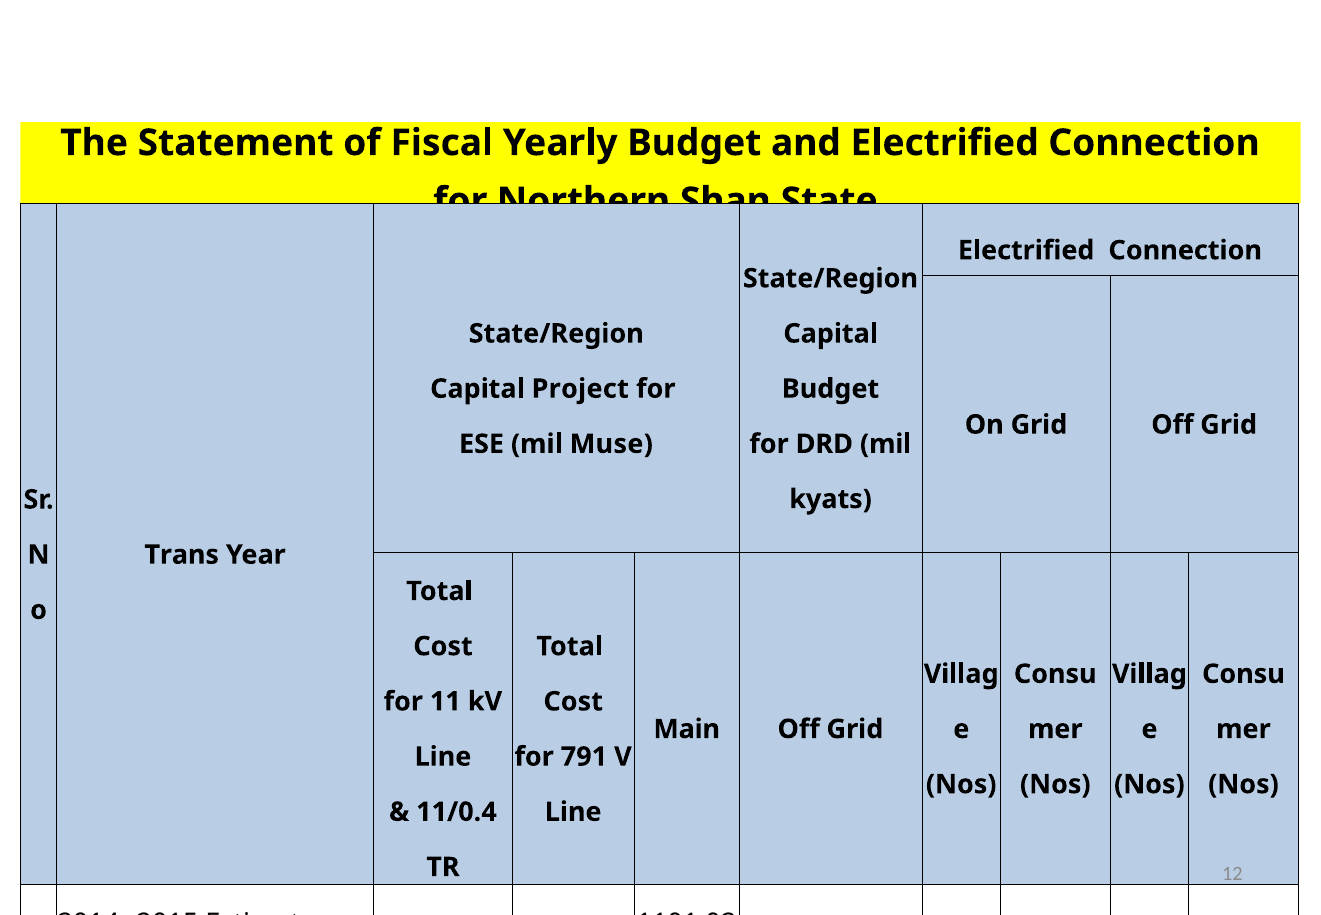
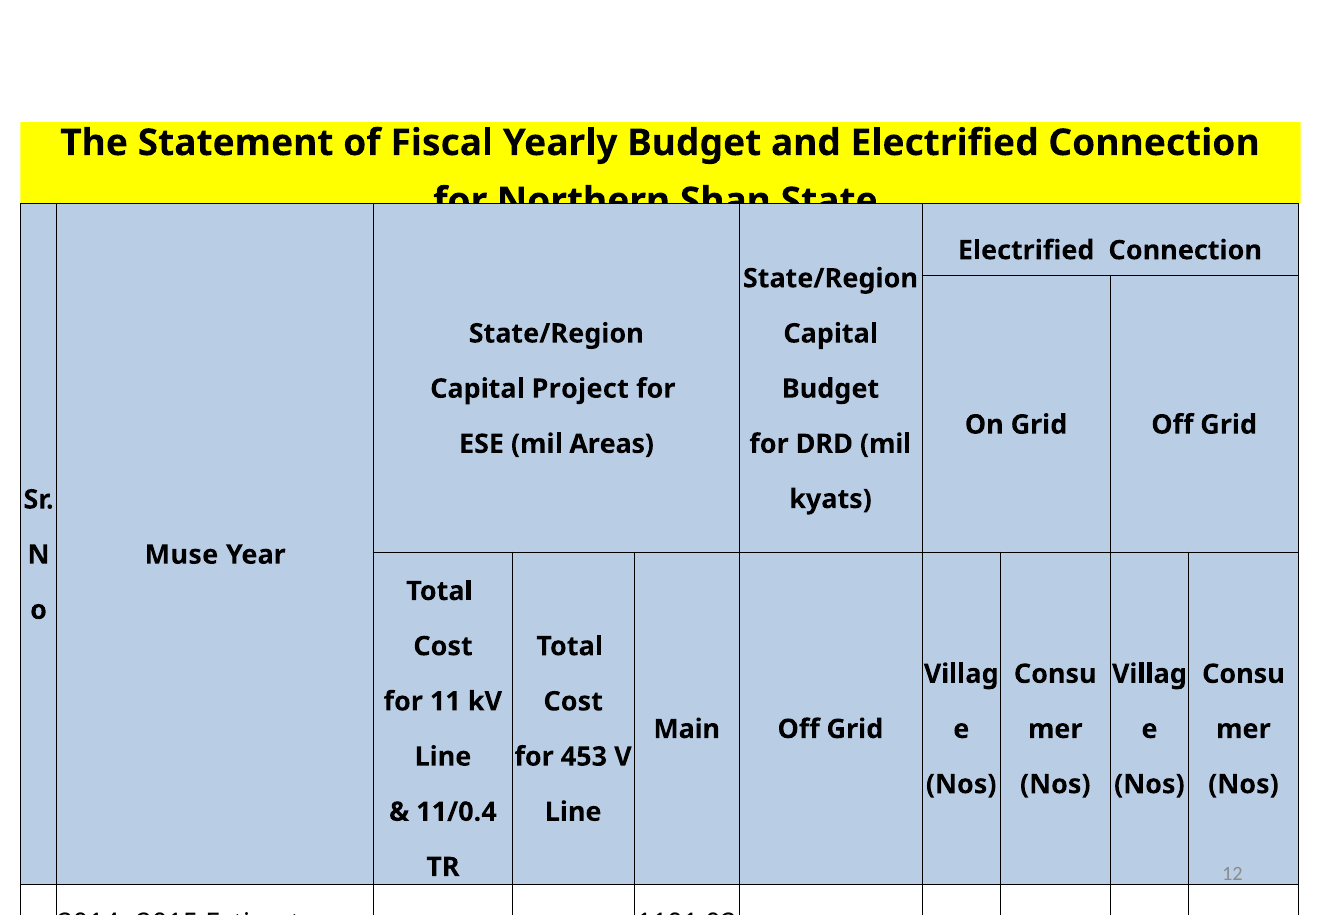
Muse: Muse -> Areas
Trans: Trans -> Muse
791: 791 -> 453
